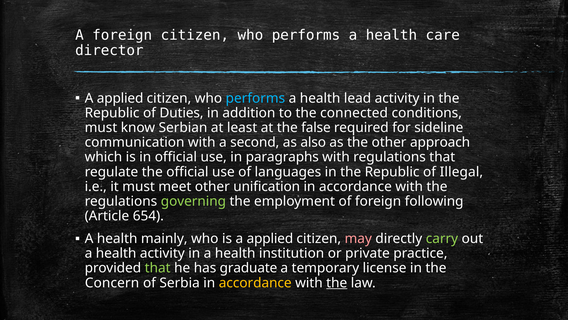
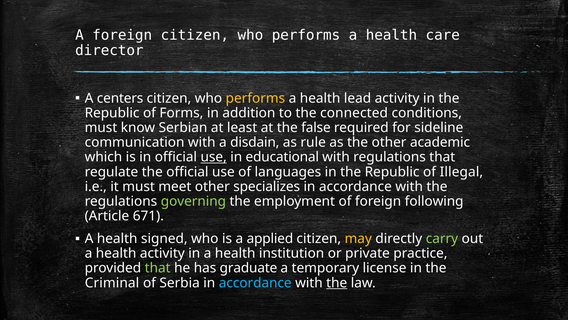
applied at (120, 98): applied -> centers
performs at (255, 98) colour: light blue -> yellow
Duties: Duties -> Forms
second: second -> disdain
also: also -> rule
approach: approach -> academic
use at (214, 157) underline: none -> present
paragraphs: paragraphs -> educational
uniﬁcation: uniﬁcation -> specializes
654: 654 -> 671
mainly: mainly -> signed
may colour: pink -> yellow
Concern: Concern -> Criminal
accordance at (255, 282) colour: yellow -> light blue
